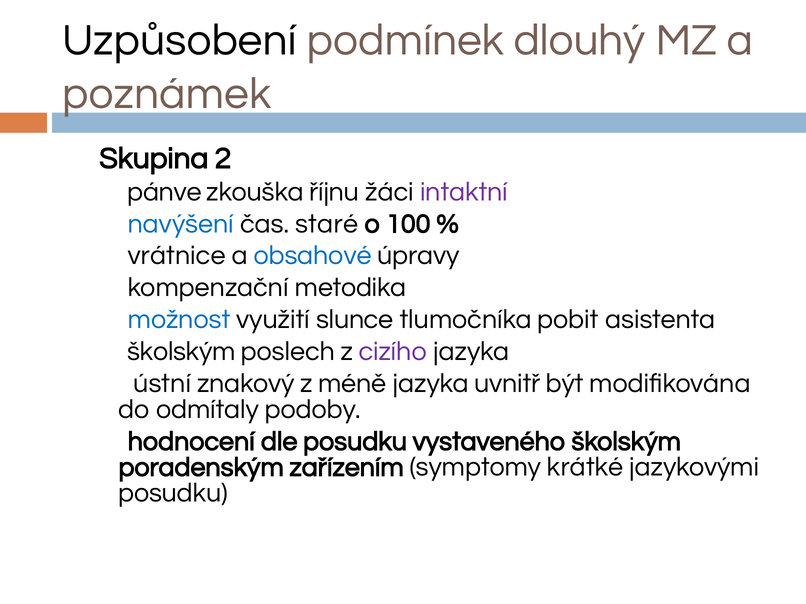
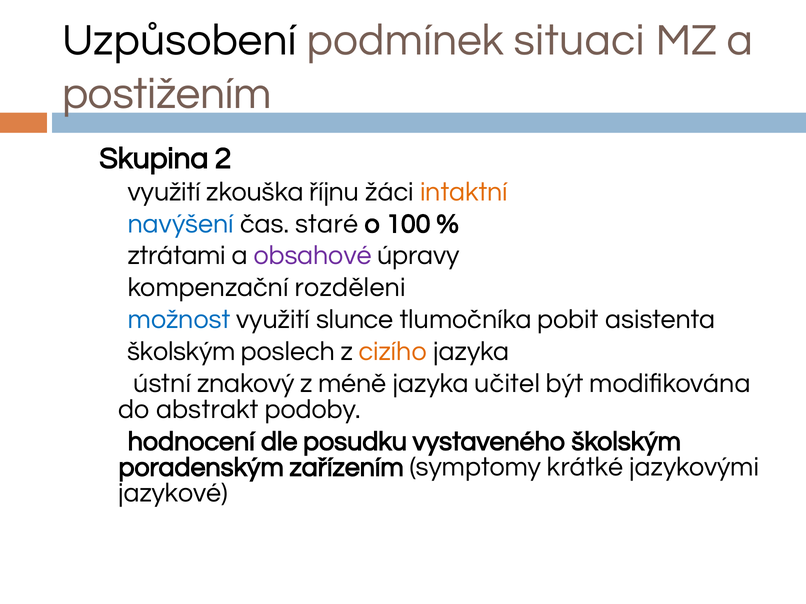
dlouhý: dlouhý -> situaci
poznámek: poznámek -> postižením
pánve at (164, 192): pánve -> využití
intaktní colour: purple -> orange
vrátnice: vrátnice -> ztrátami
obsahové colour: blue -> purple
metodika: metodika -> rozděleni
cizího colour: purple -> orange
uvnitř: uvnitř -> učitel
odmítaly: odmítaly -> abstrakt
posudku at (173, 493): posudku -> jazykové
